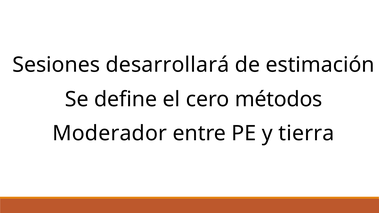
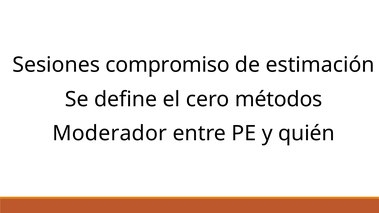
desarrollará: desarrollará -> compromiso
tierra: tierra -> quién
